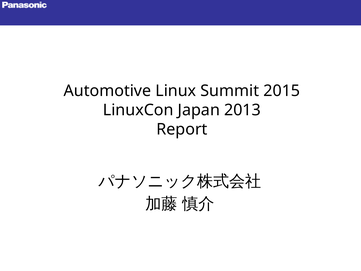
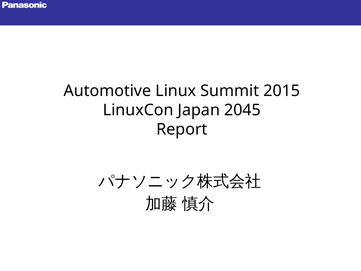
2013: 2013 -> 2045
